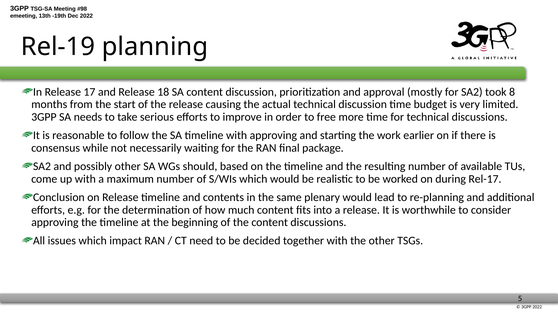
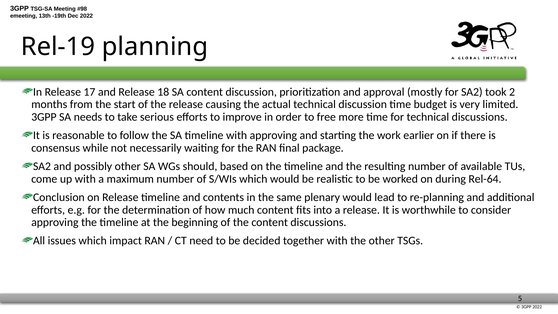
8: 8 -> 2
Rel-17: Rel-17 -> Rel-64
